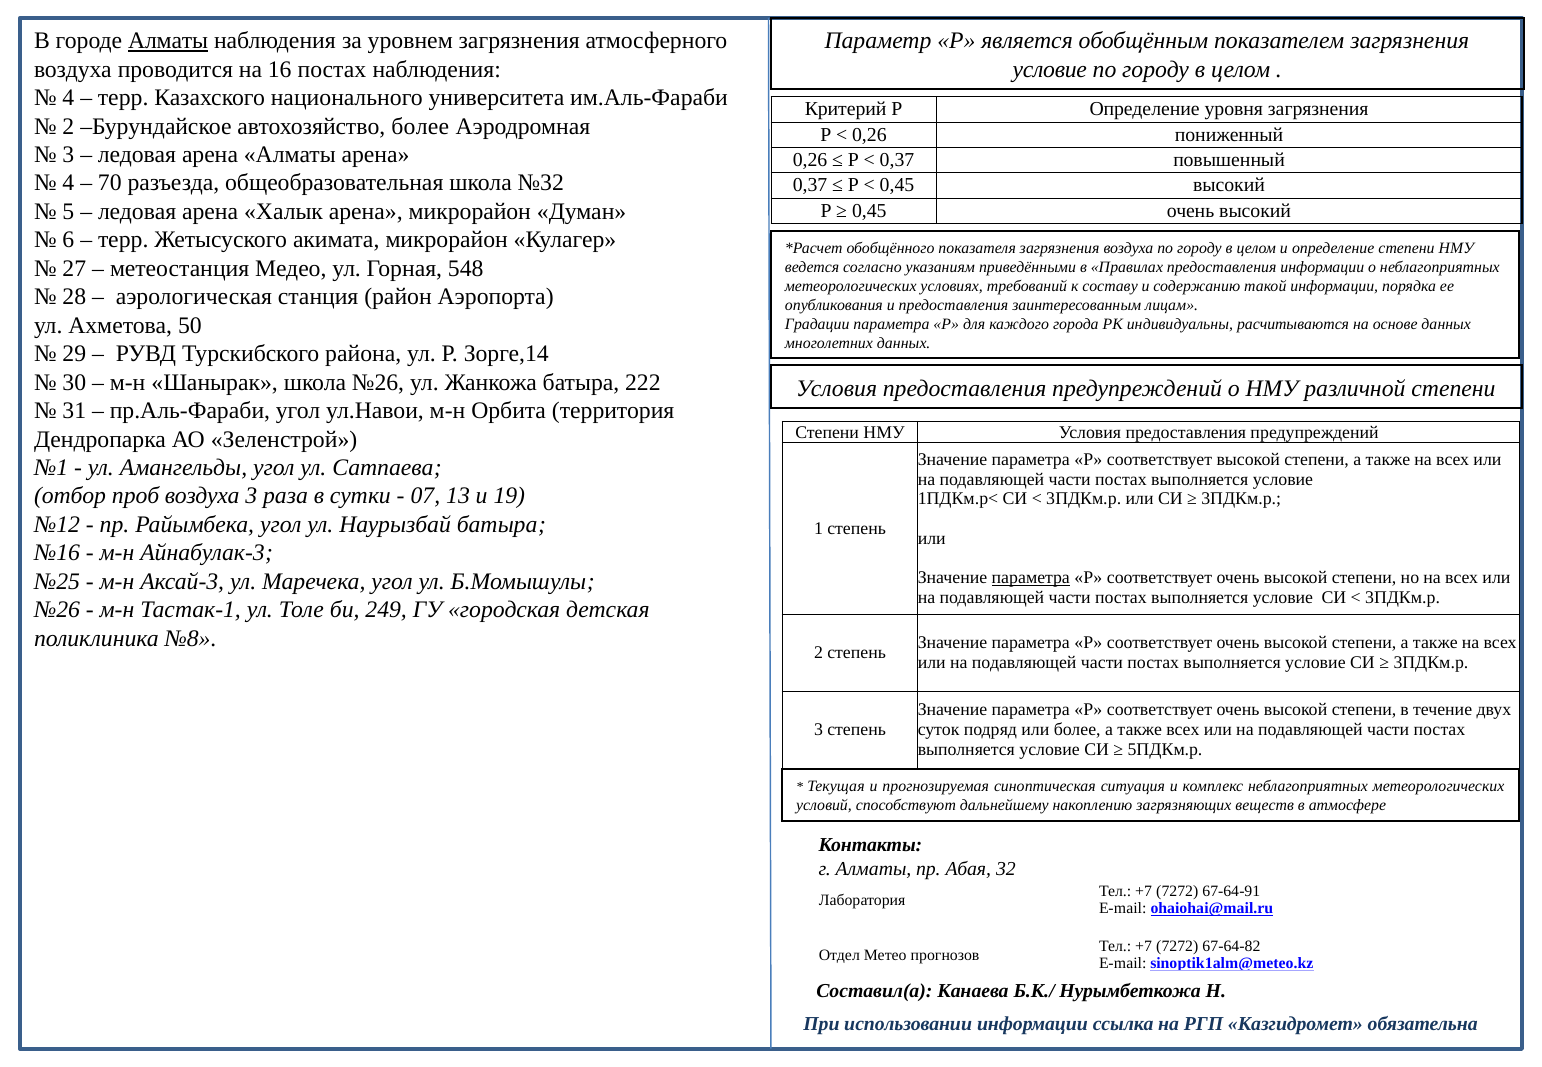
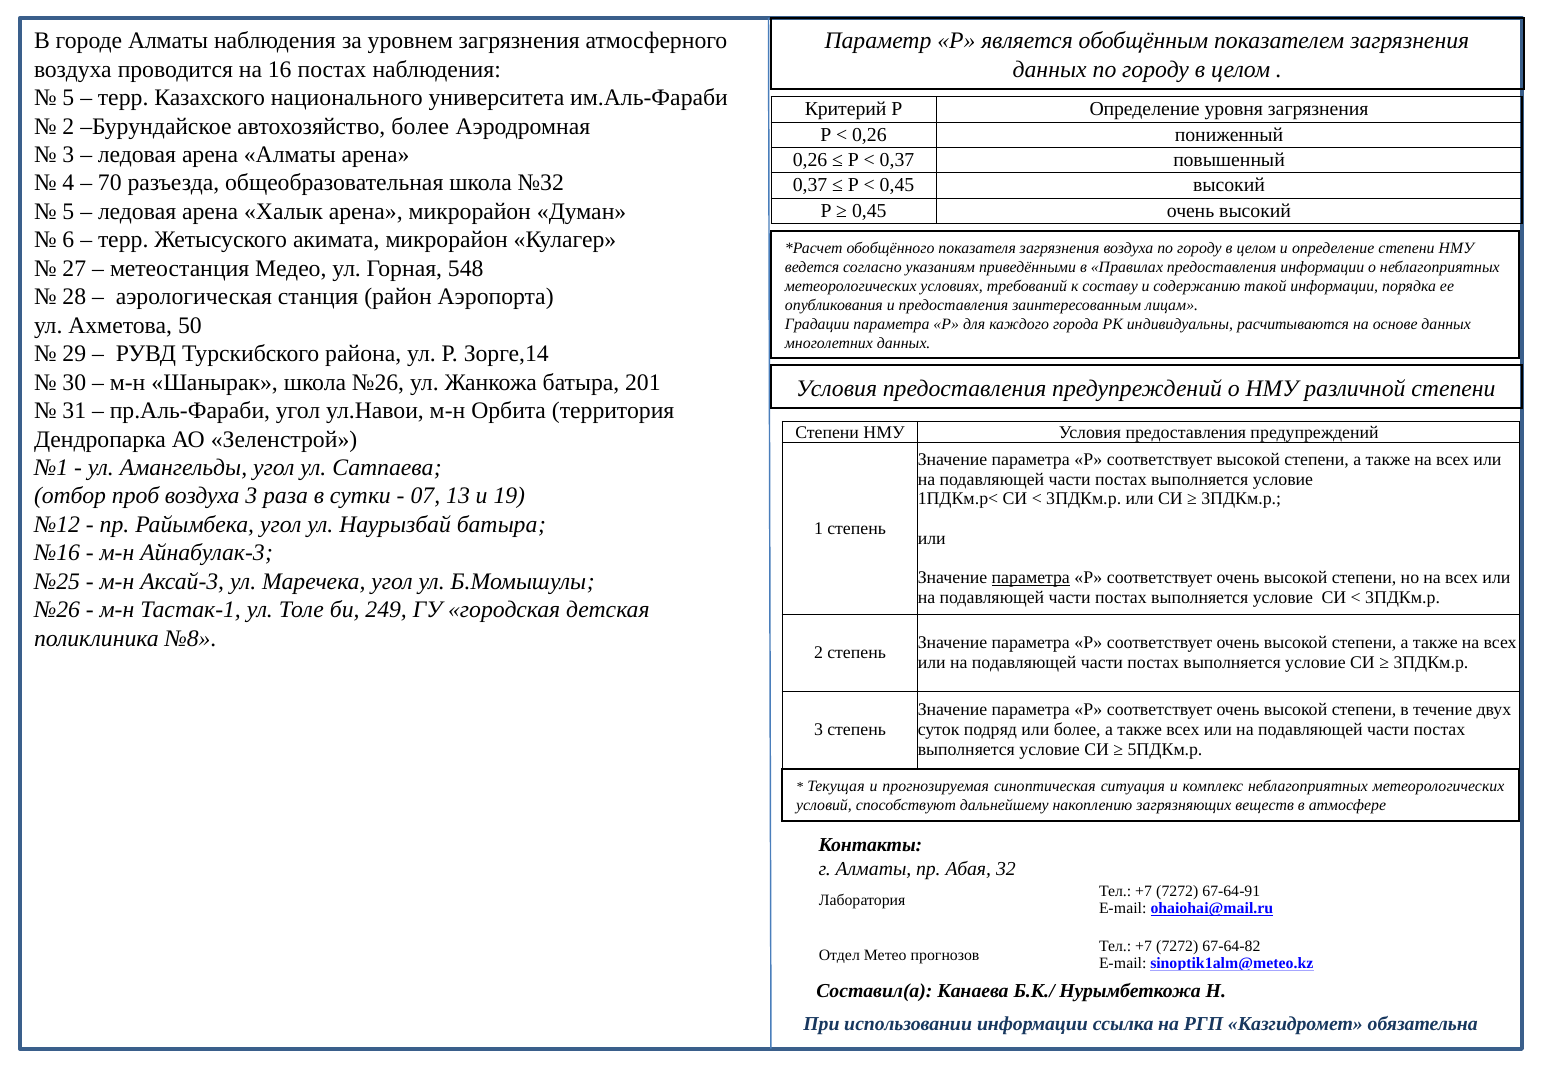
Алматы at (168, 41) underline: present -> none
условие at (1050, 69): условие -> данных
4 at (68, 98): 4 -> 5
222: 222 -> 201
